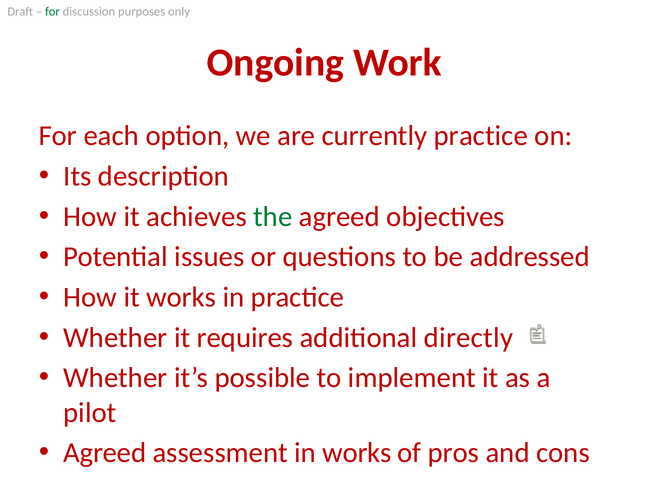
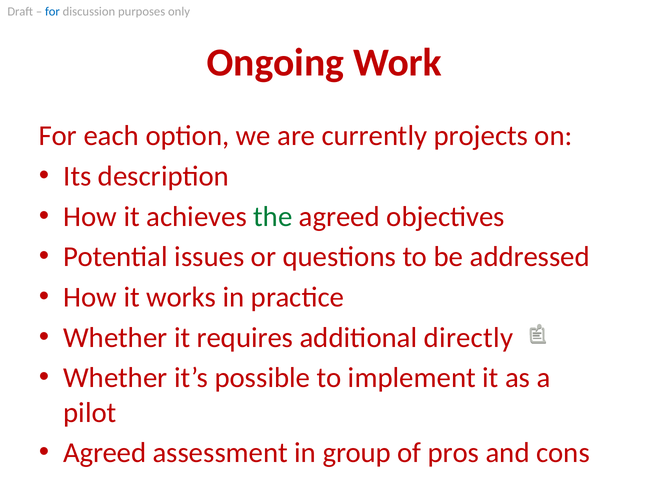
for at (52, 12) colour: green -> blue
currently practice: practice -> projects
in works: works -> group
